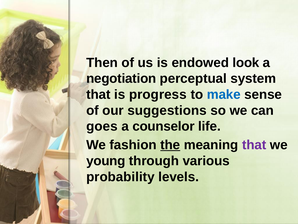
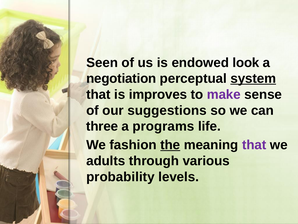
Then: Then -> Seen
system underline: none -> present
progress: progress -> improves
make colour: blue -> purple
goes: goes -> three
counselor: counselor -> programs
young: young -> adults
